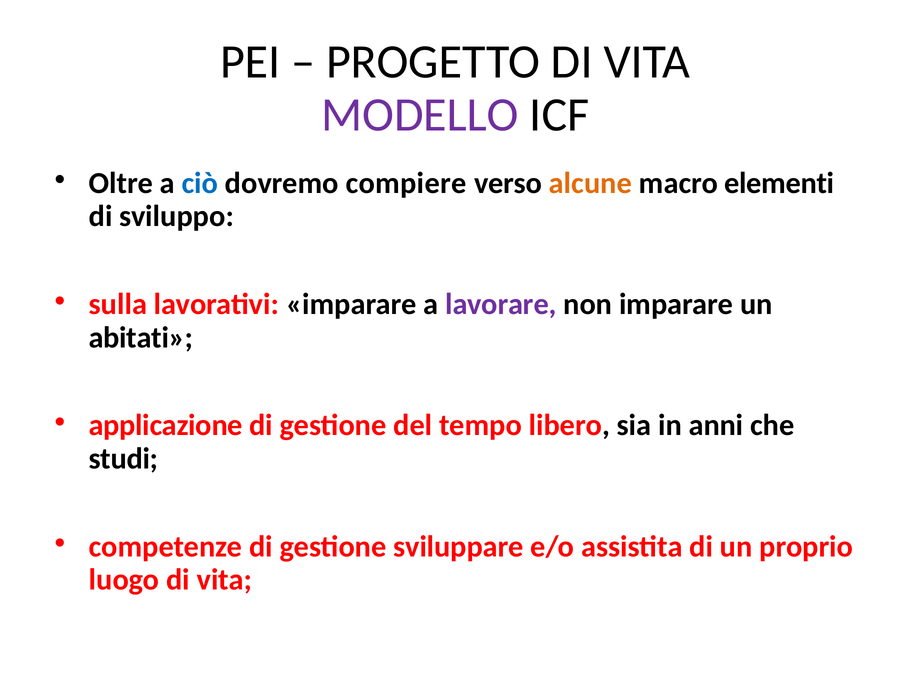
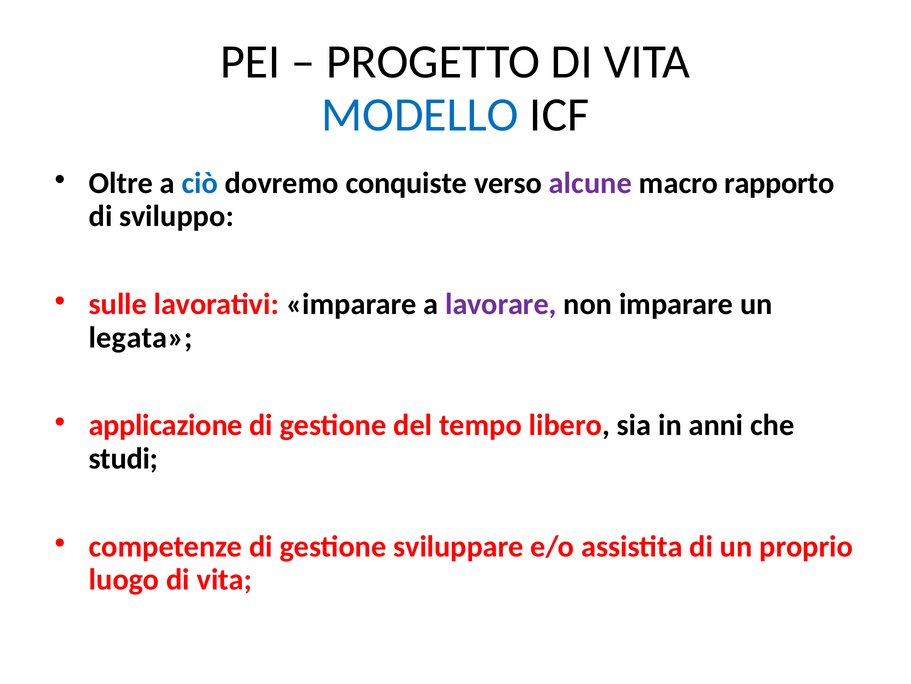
MODELLO colour: purple -> blue
compiere: compiere -> conquiste
alcune colour: orange -> purple
elementi: elementi -> rapporto
sulla: sulla -> sulle
abitati: abitati -> legata
